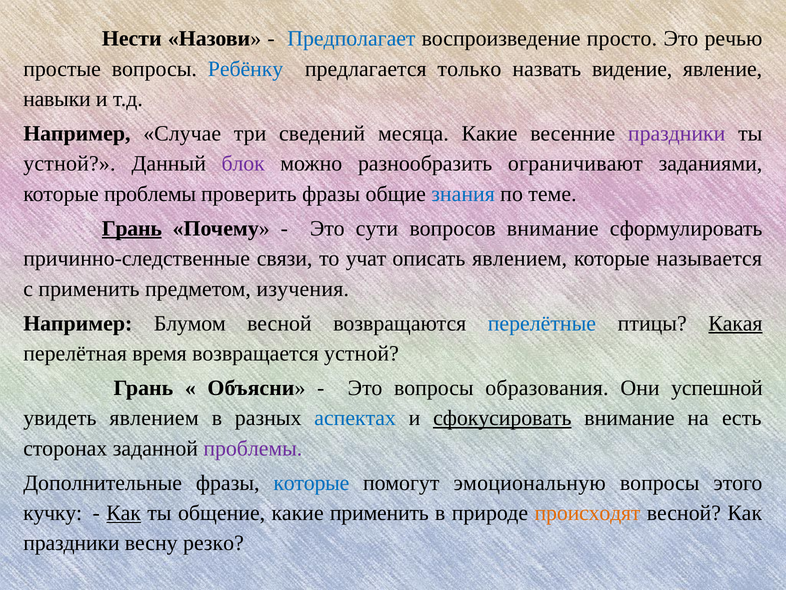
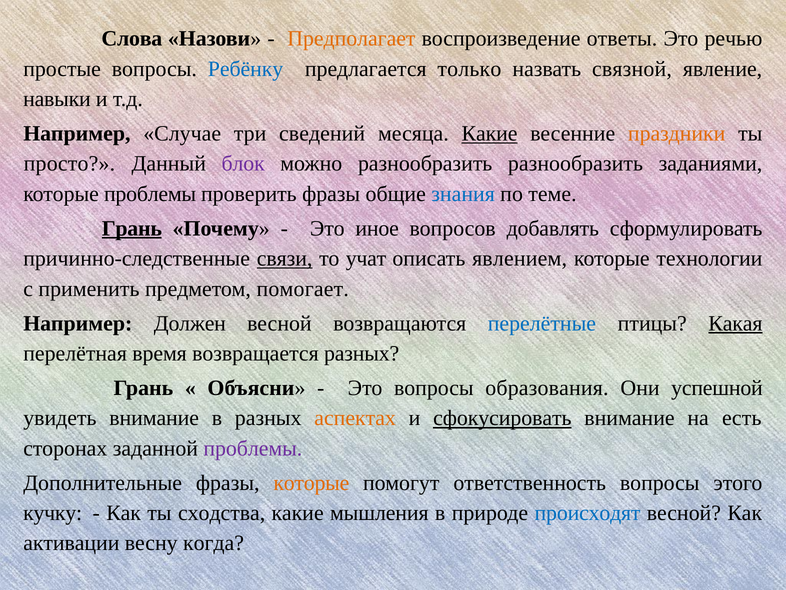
Нести: Нести -> Слова
Предполагает colour: blue -> orange
просто: просто -> ответы
видение: видение -> связной
Какие at (490, 133) underline: none -> present
праздники at (677, 133) colour: purple -> orange
устной at (69, 164): устной -> просто
разнообразить ограничивают: ограничивают -> разнообразить
сути: сути -> иное
вопросов внимание: внимание -> добавлять
связи underline: none -> present
называется: называется -> технологии
изучения: изучения -> помогает
Блумом: Блумом -> Должен
возвращается устной: устной -> разных
увидеть явлением: явлением -> внимание
аспектах colour: blue -> orange
которые at (311, 482) colour: blue -> orange
эмоциональную: эмоциональную -> ответственность
Как at (124, 513) underline: present -> none
общение: общение -> сходства
какие применить: применить -> мышления
происходят colour: orange -> blue
праздники at (71, 543): праздники -> активации
резко: резко -> когда
